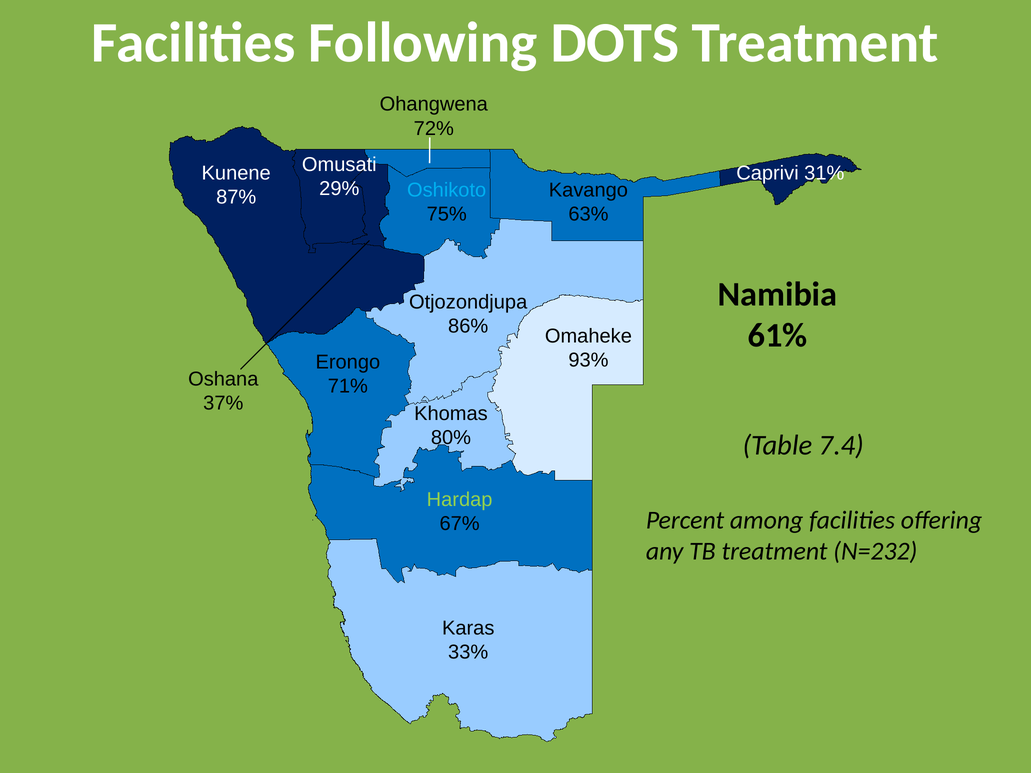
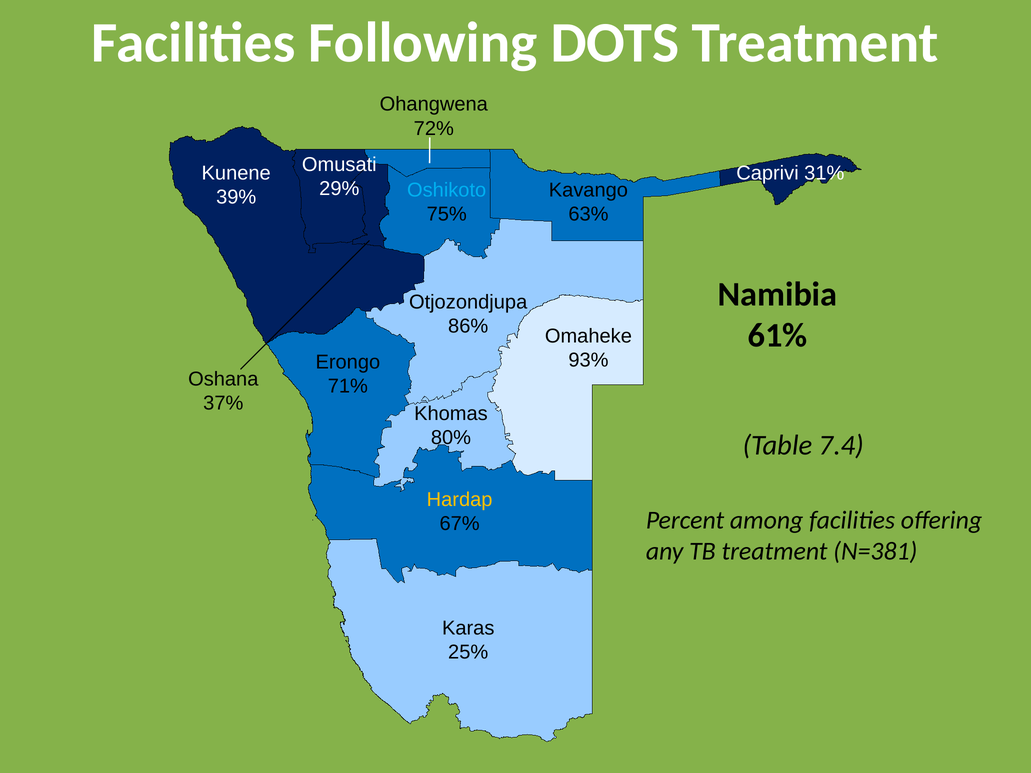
87%: 87% -> 39%
Hardap colour: light green -> yellow
N=232: N=232 -> N=381
33%: 33% -> 25%
